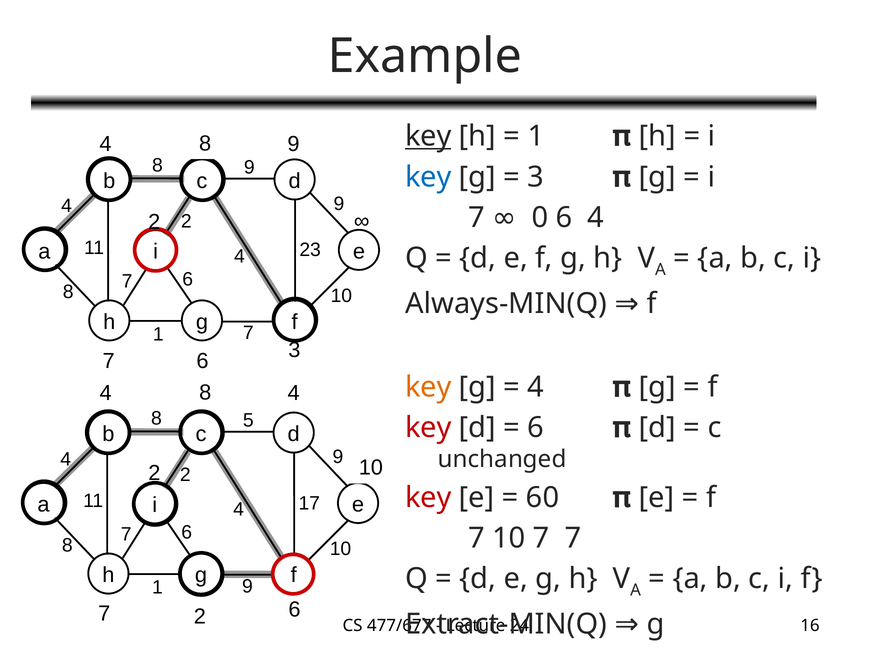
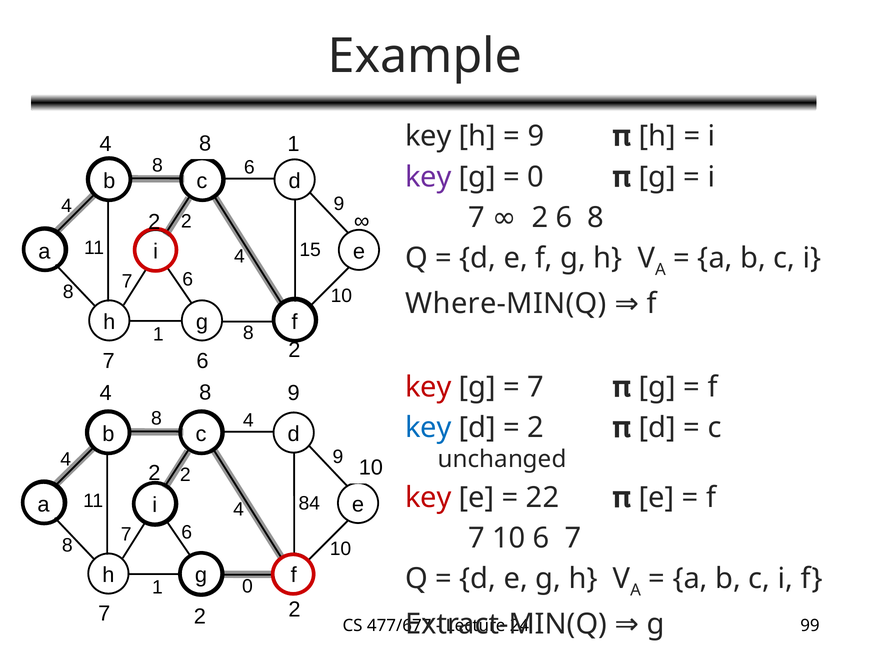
key at (428, 136) underline: present -> none
1 at (536, 136): 1 -> 9
4 9: 9 -> 1
8 9: 9 -> 6
key at (428, 177) colour: blue -> purple
3 at (536, 177): 3 -> 0
0 at (540, 218): 0 -> 2
4 at (596, 218): 4 -> 8
23: 23 -> 15
Always-MIN(Q: Always-MIN(Q -> Where-MIN(Q
1 7: 7 -> 8
3 at (294, 350): 3 -> 2
key at (428, 387) colour: orange -> red
4 at (536, 387): 4 -> 7
4 4: 4 -> 9
8 5: 5 -> 4
key at (428, 428) colour: red -> blue
6 at (536, 428): 6 -> 2
60: 60 -> 22
17: 17 -> 84
7 10 7: 7 -> 6
1 9: 9 -> 0
6 at (295, 609): 6 -> 2
16: 16 -> 99
